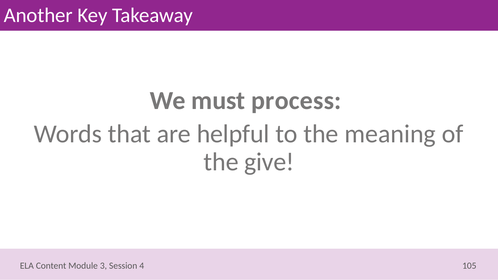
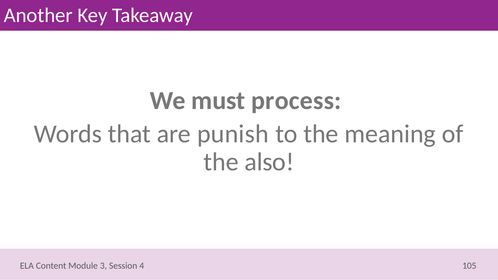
helpful: helpful -> punish
give: give -> also
